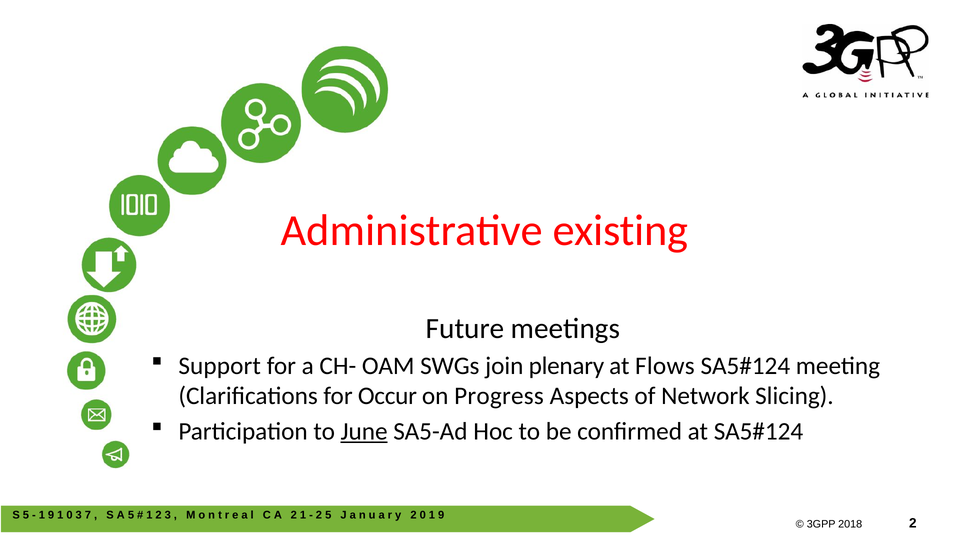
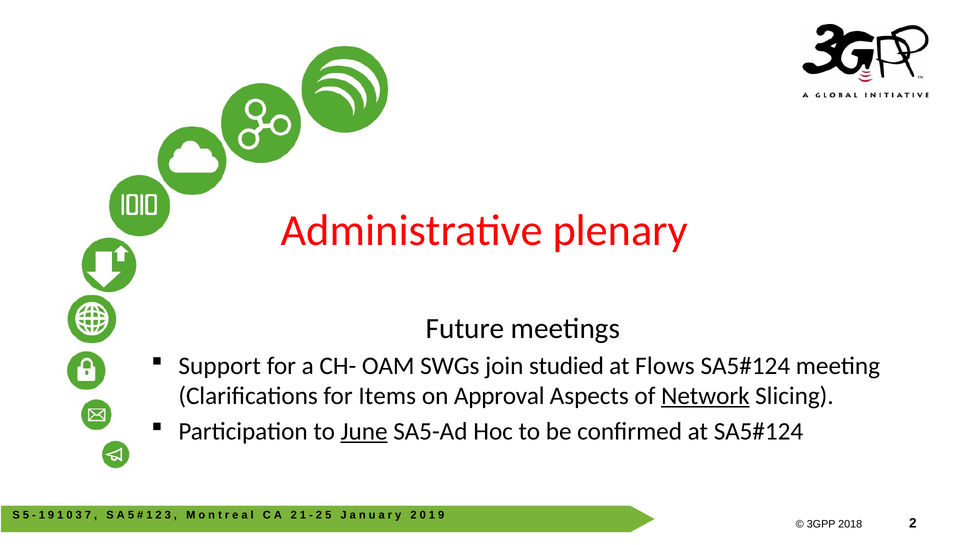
existing: existing -> plenary
plenary: plenary -> studied
Occur: Occur -> Items
Progress: Progress -> Approval
Network underline: none -> present
